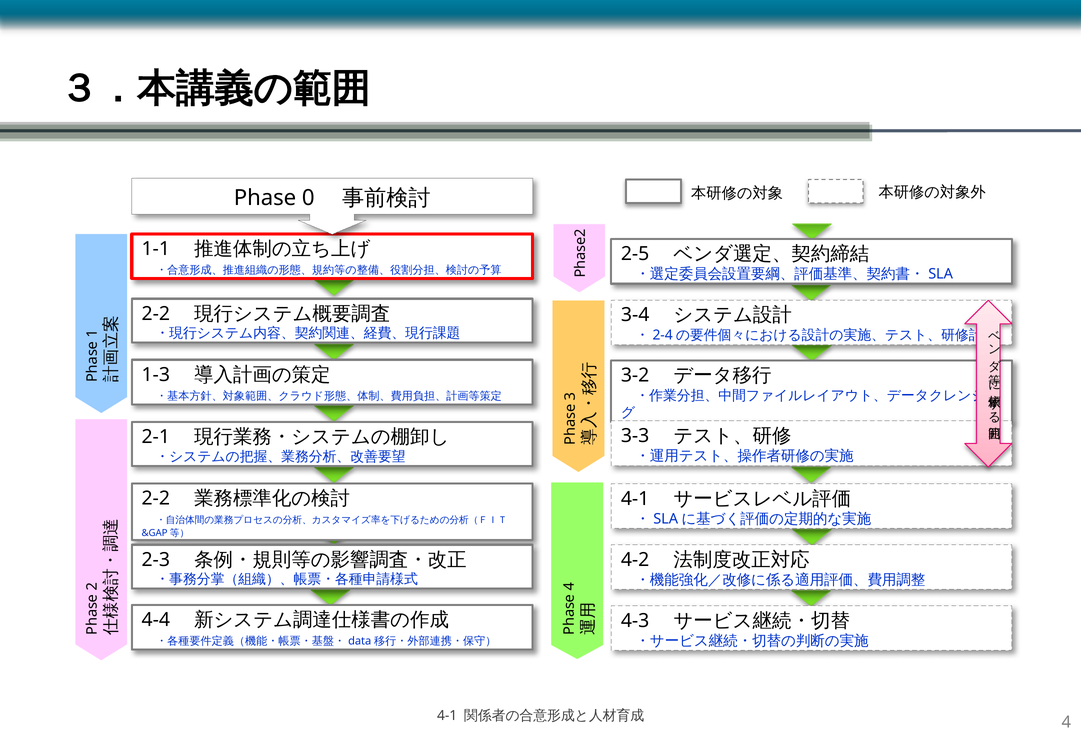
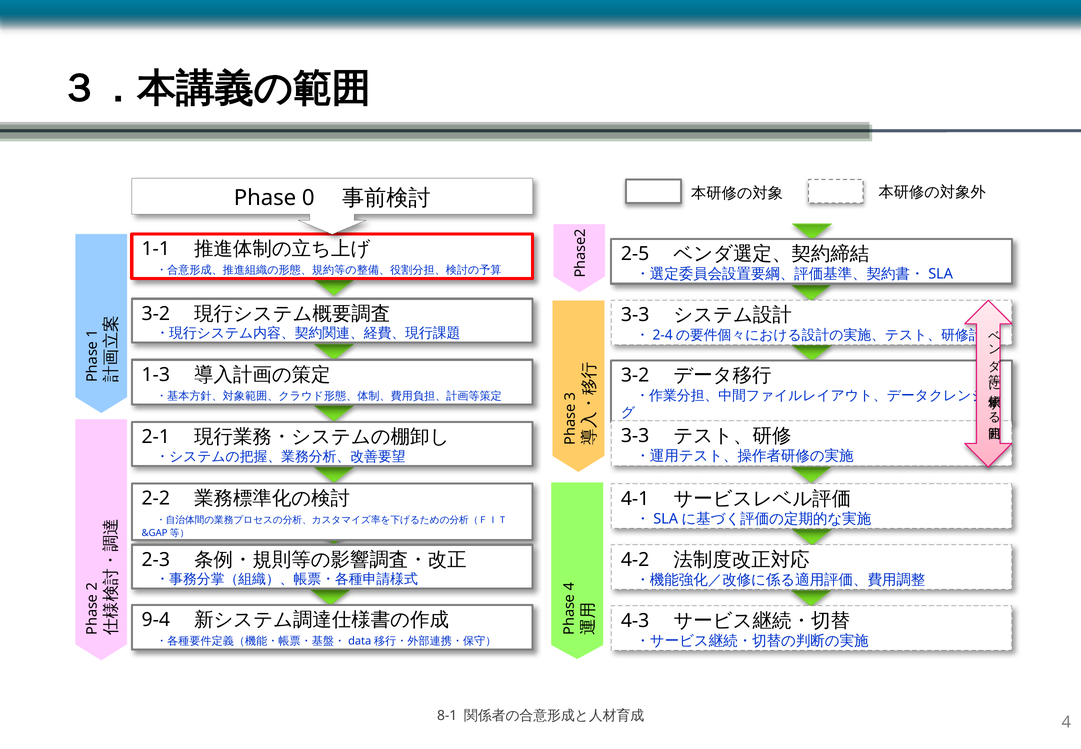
2-2 at (156, 313): 2-2 -> 3-2
3-4 at (635, 315): 3-4 -> 3-3
4-4: 4-4 -> 9-4
4-1 at (447, 715): 4-1 -> 8-1
